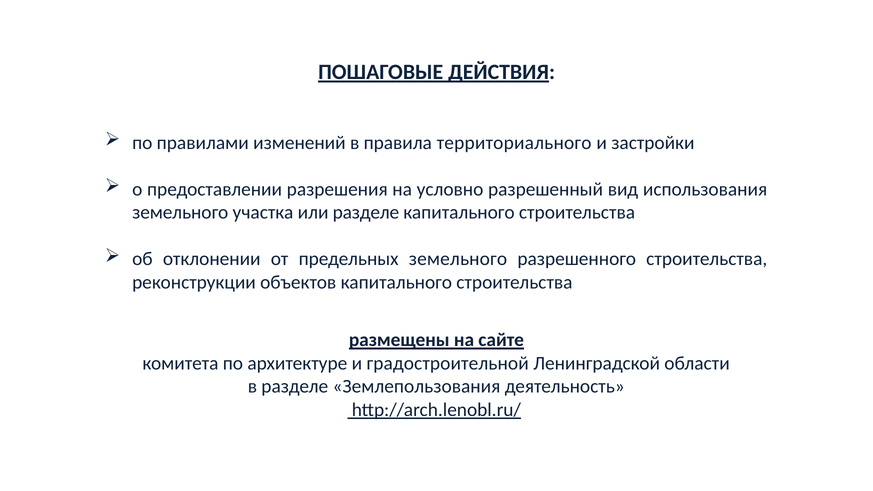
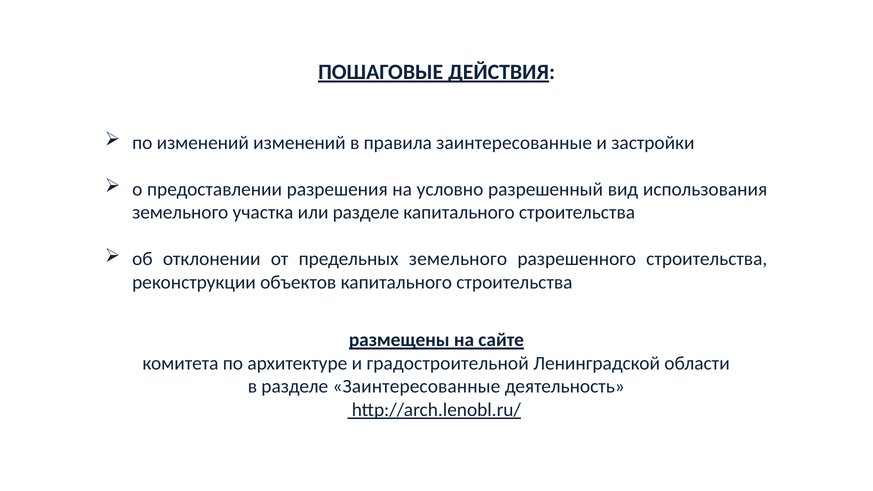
по правилами: правилами -> изменений
правила территориального: территориального -> заинтересованные
разделе Землепользования: Землепользования -> Заинтересованные
